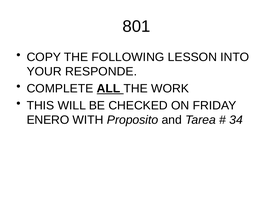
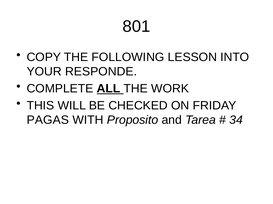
ENERO: ENERO -> PAGAS
